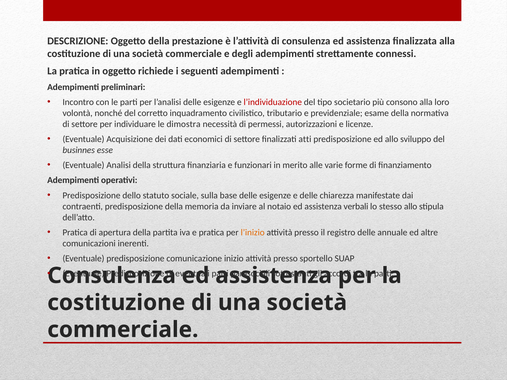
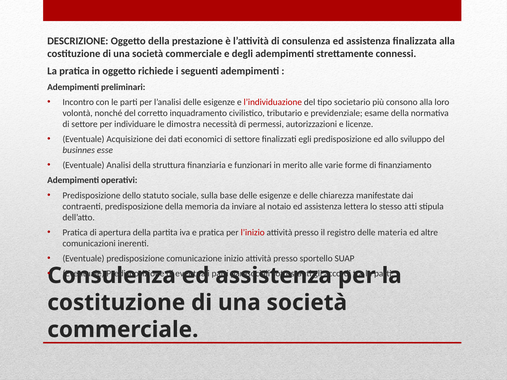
atti: atti -> egli
verbali: verbali -> lettera
stesso allo: allo -> atti
l’inizio colour: orange -> red
annuale: annuale -> materia
